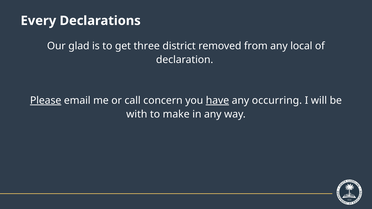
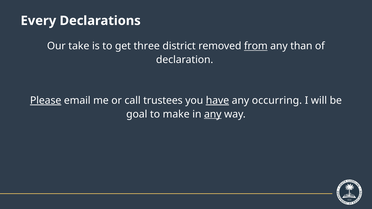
glad: glad -> take
from underline: none -> present
local: local -> than
concern: concern -> trustees
with: with -> goal
any at (213, 114) underline: none -> present
